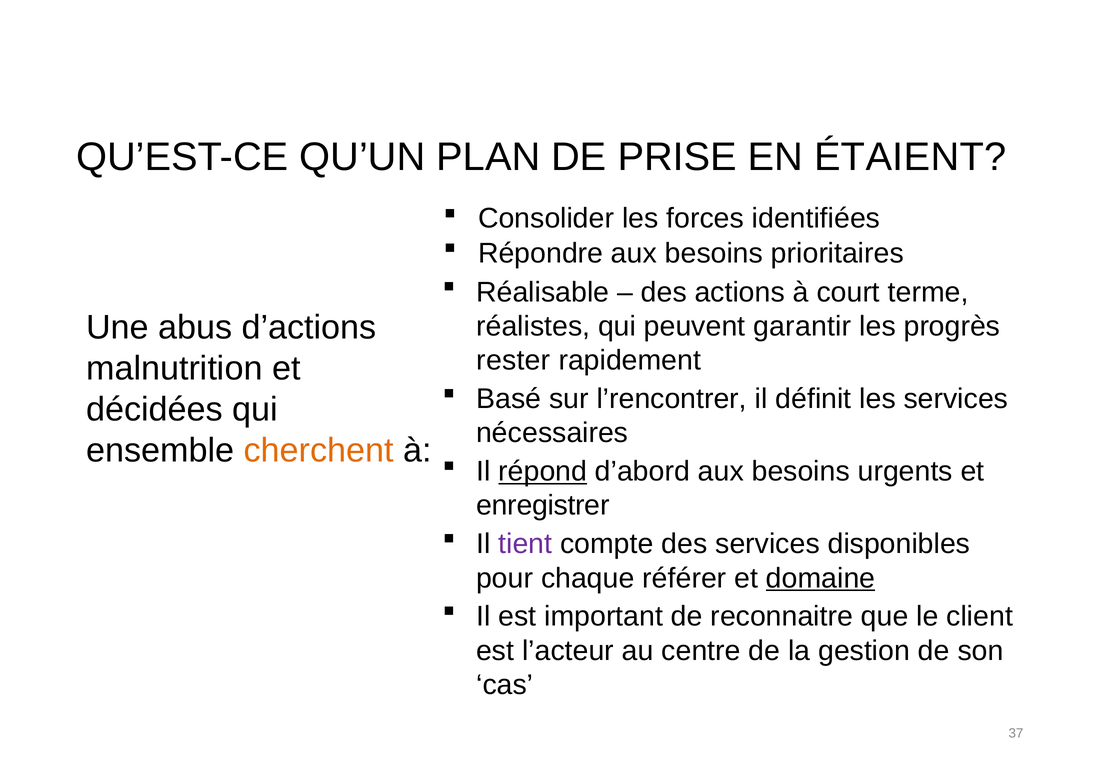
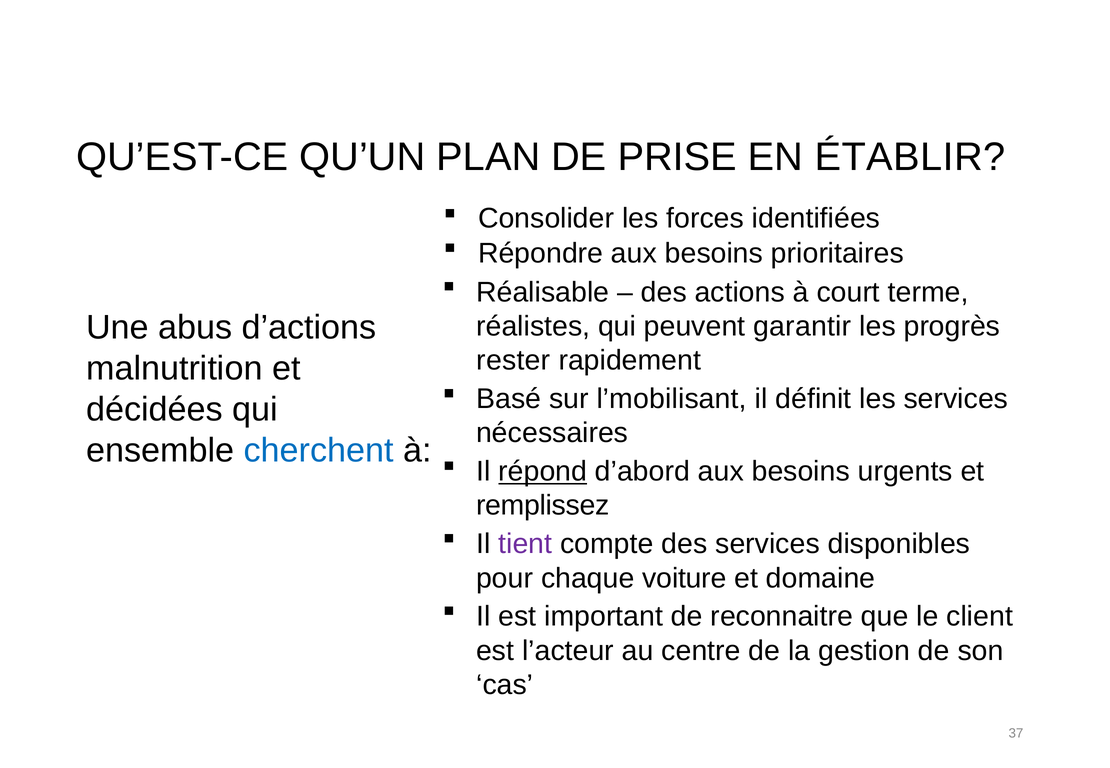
ÉTAIENT: ÉTAIENT -> ÉTABLIR
l’rencontrer: l’rencontrer -> l’mobilisant
cherchent colour: orange -> blue
enregistrer: enregistrer -> remplissez
référer: référer -> voiture
domaine underline: present -> none
